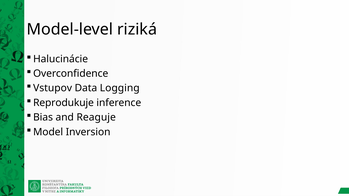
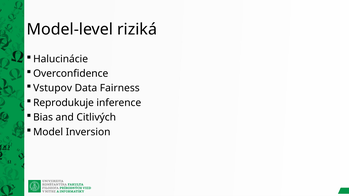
Logging: Logging -> Fairness
Reaguje: Reaguje -> Citlivých
